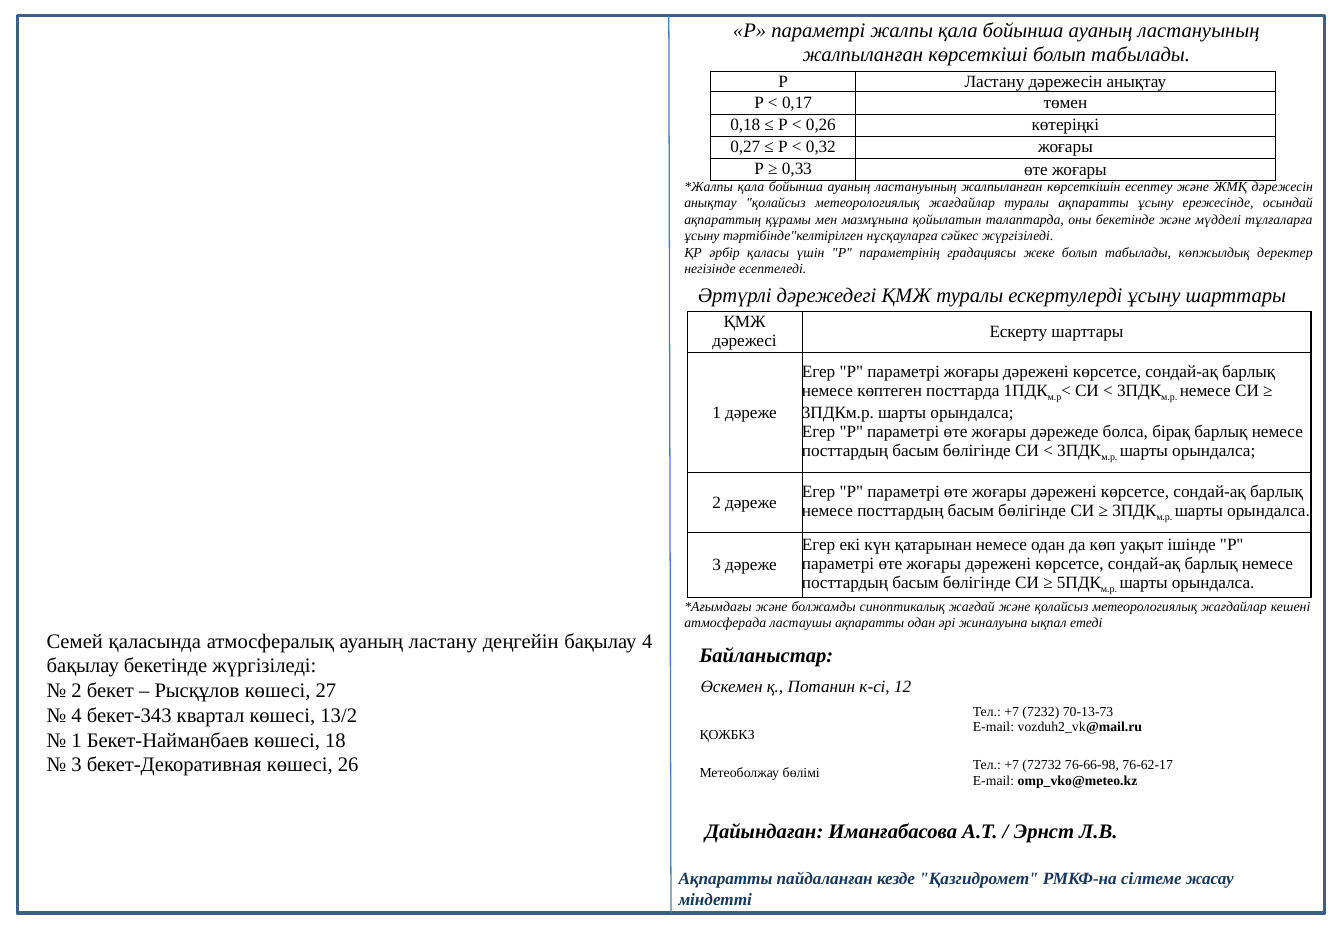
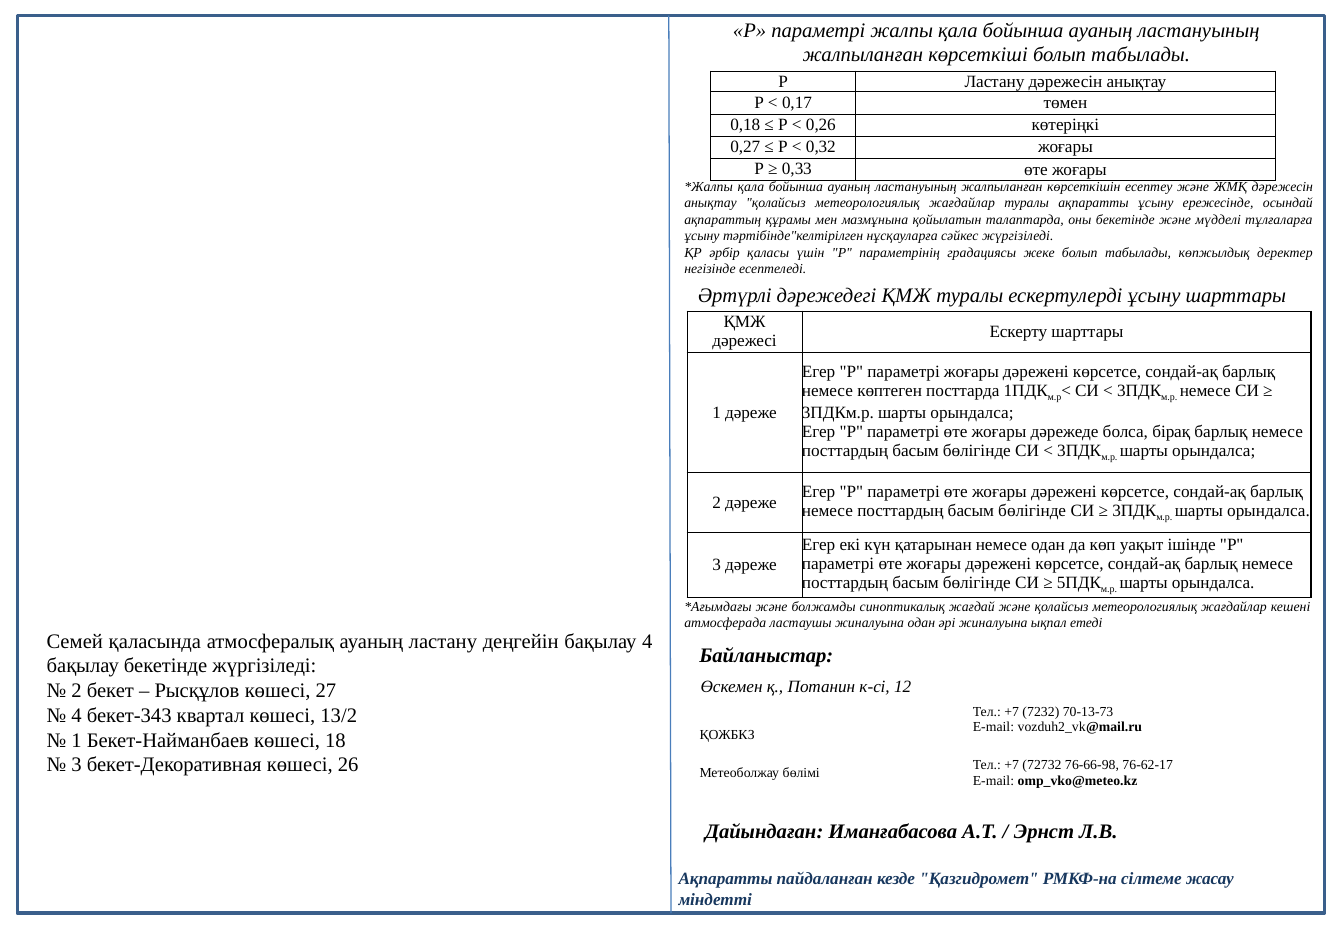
ластаушы ақпаратты: ақпаратты -> жиналуына
